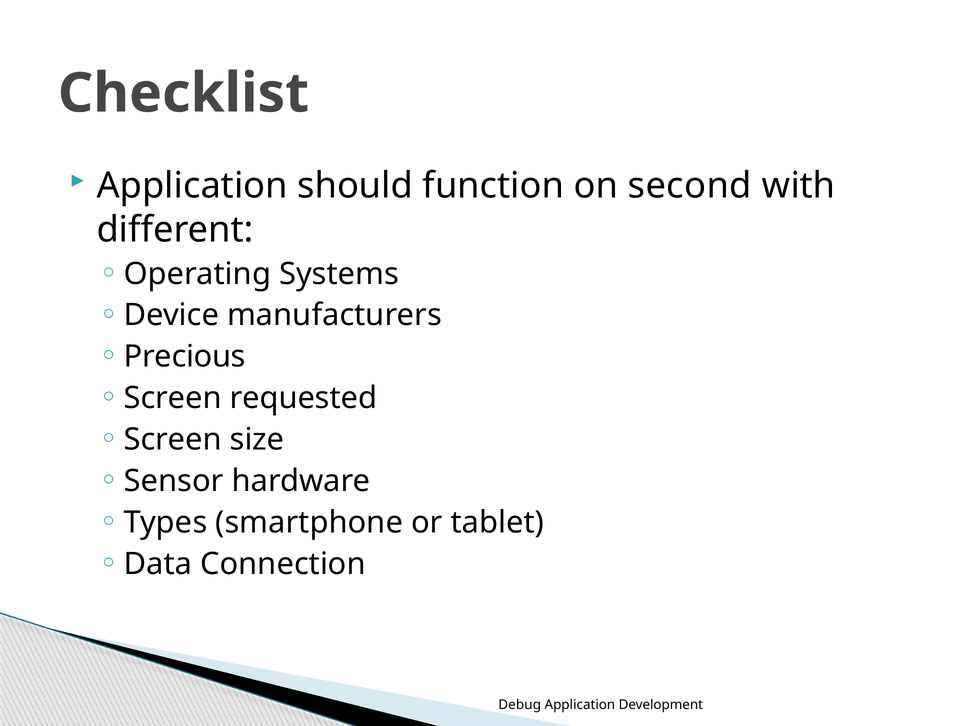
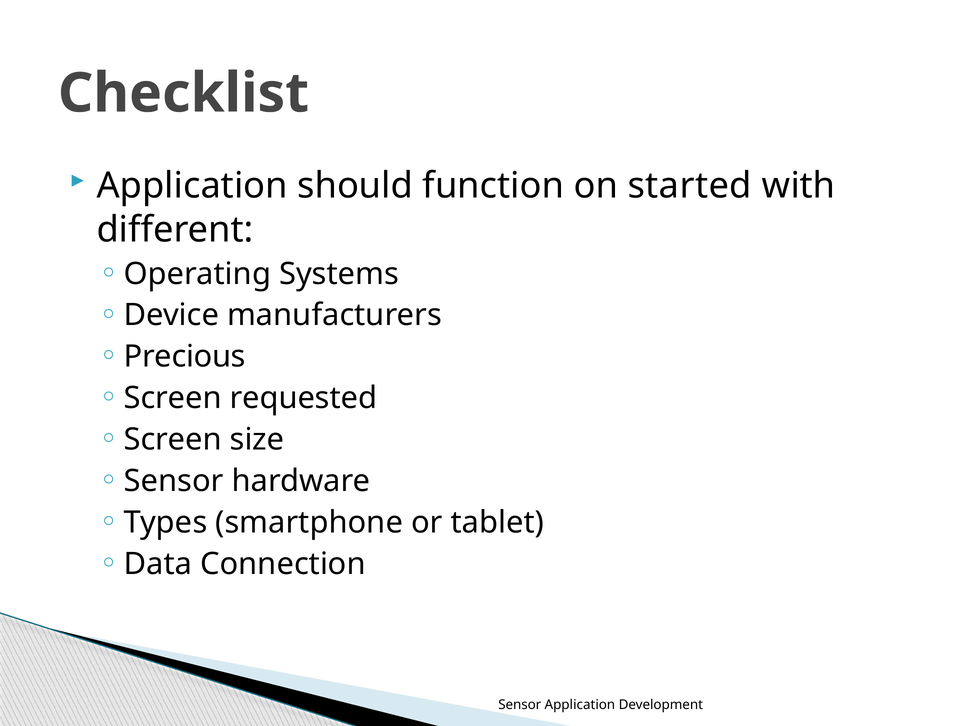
second: second -> started
Debug at (520, 705): Debug -> Sensor
